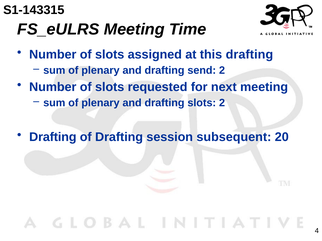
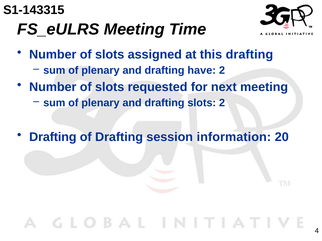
send: send -> have
subsequent: subsequent -> information
